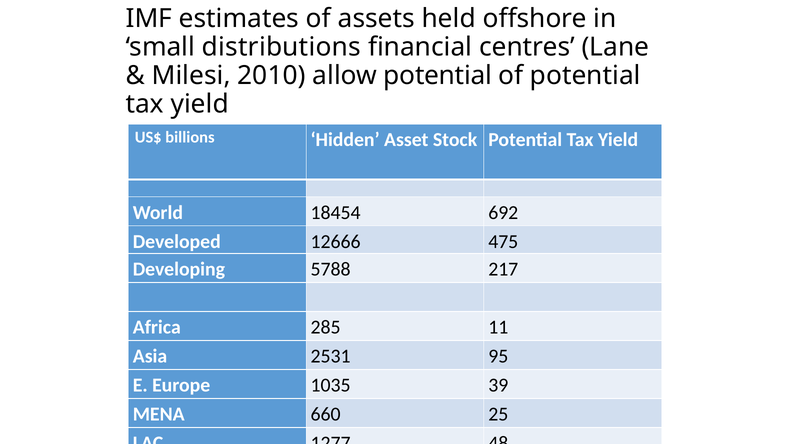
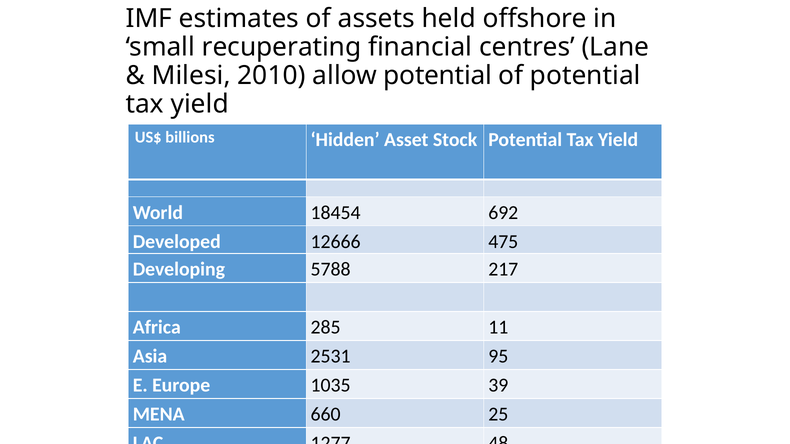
distributions: distributions -> recuperating
